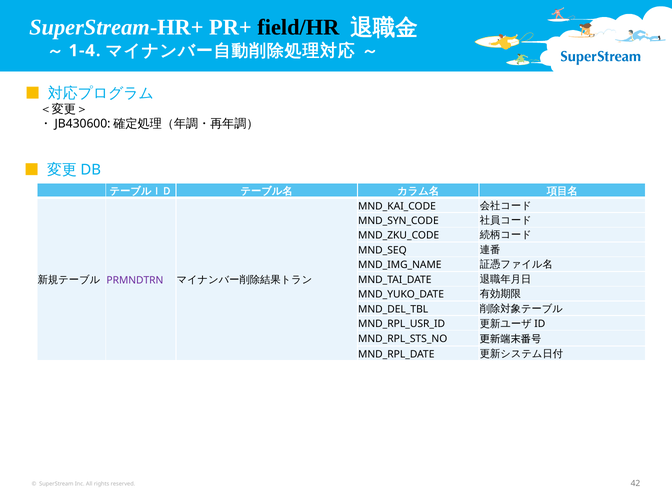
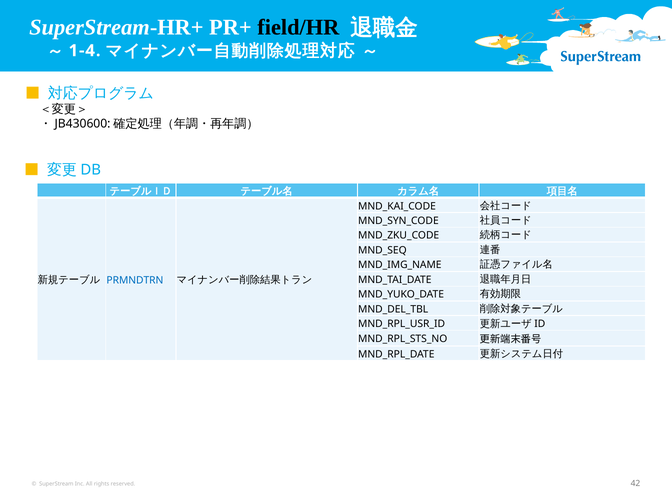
PRMNDTRN colour: purple -> blue
